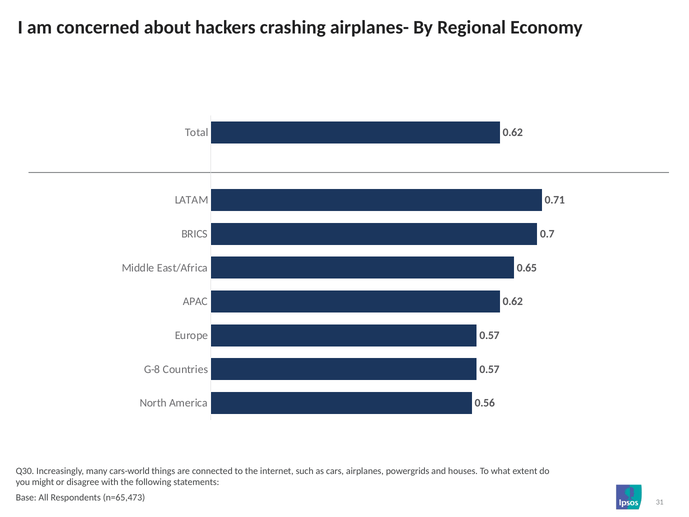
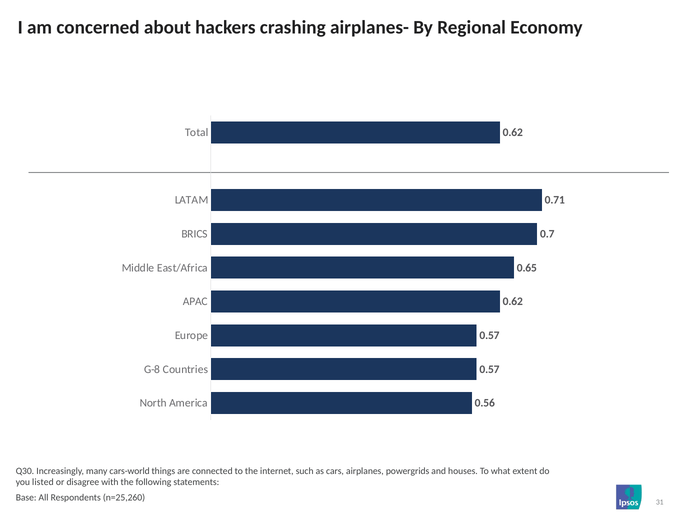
might: might -> listed
n=65,473: n=65,473 -> n=25,260
